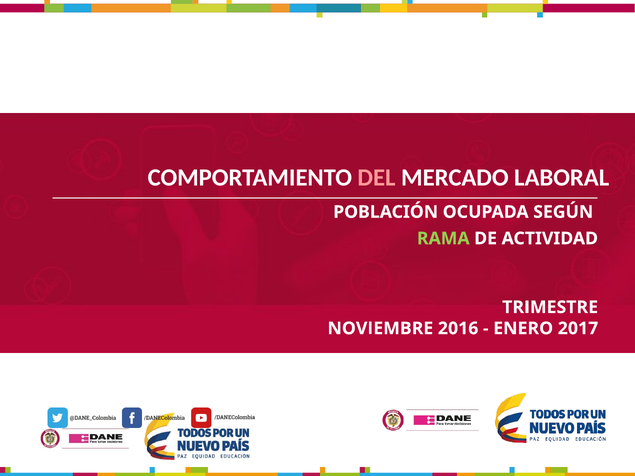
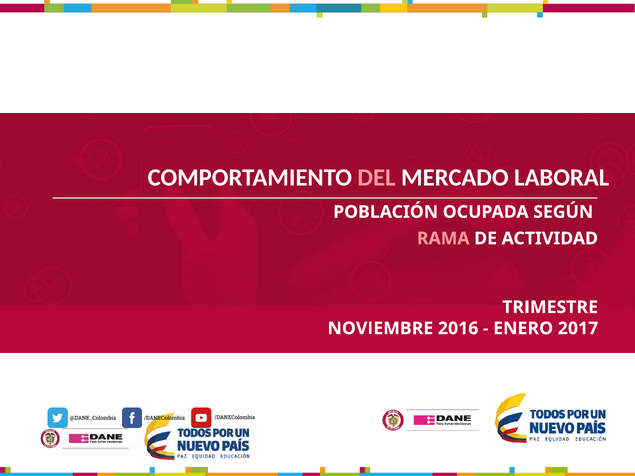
RAMA colour: light green -> pink
